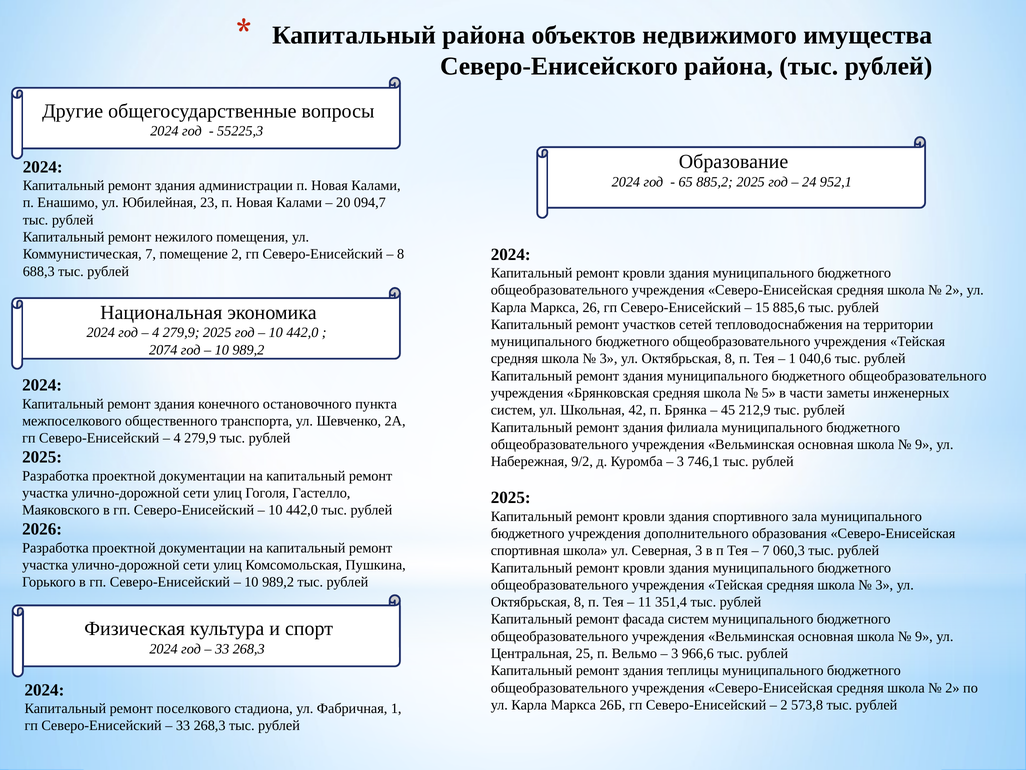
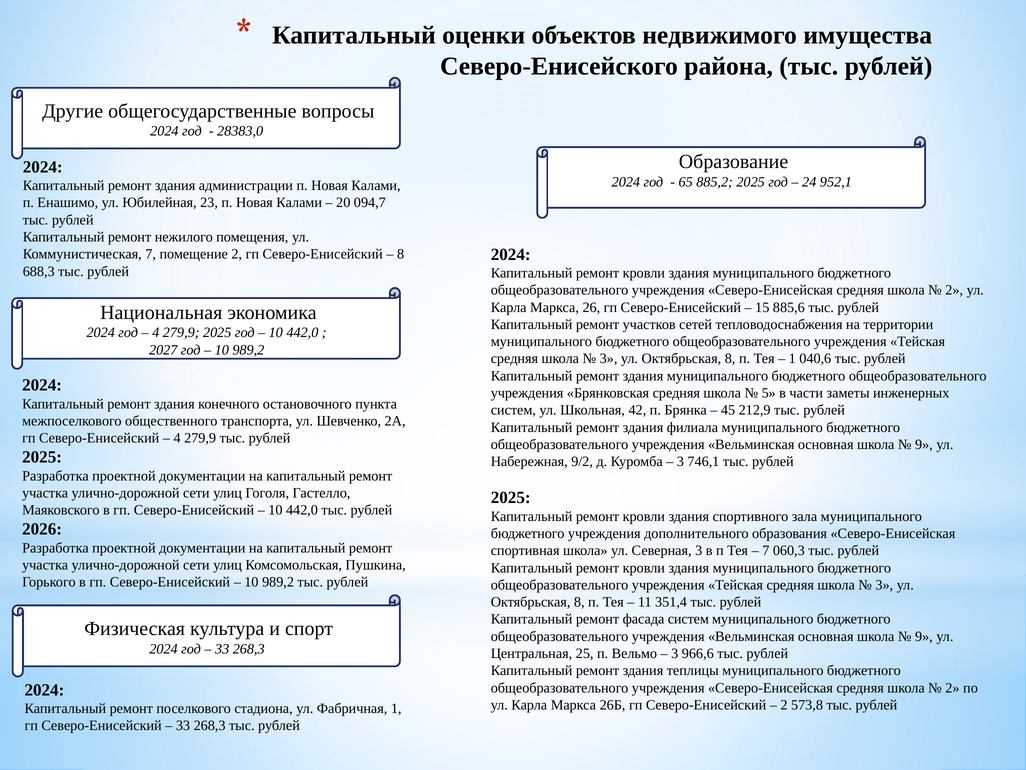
Капитальный района: района -> оценки
55225,3: 55225,3 -> 28383,0
2074: 2074 -> 2027
